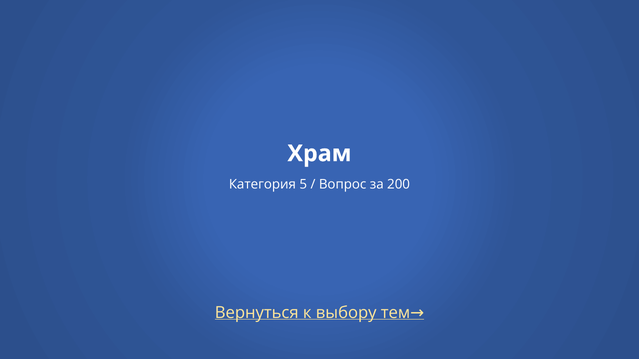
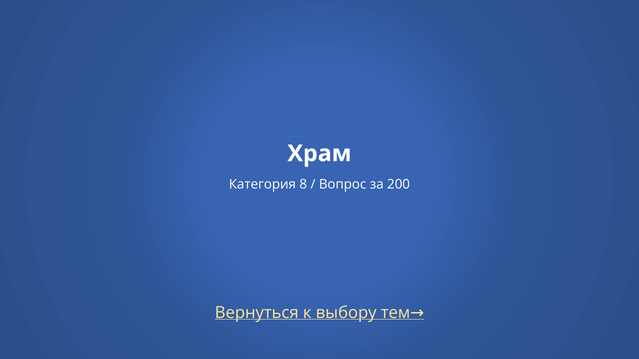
5: 5 -> 8
